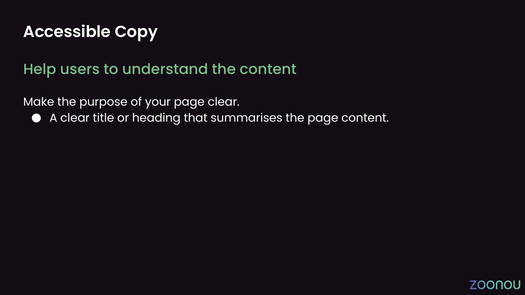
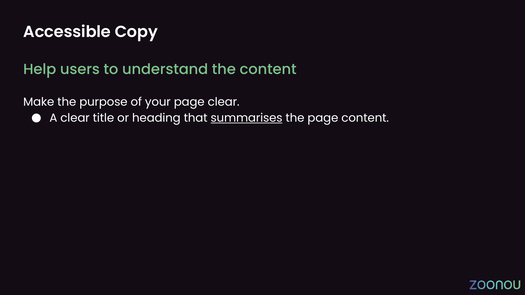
summarises underline: none -> present
